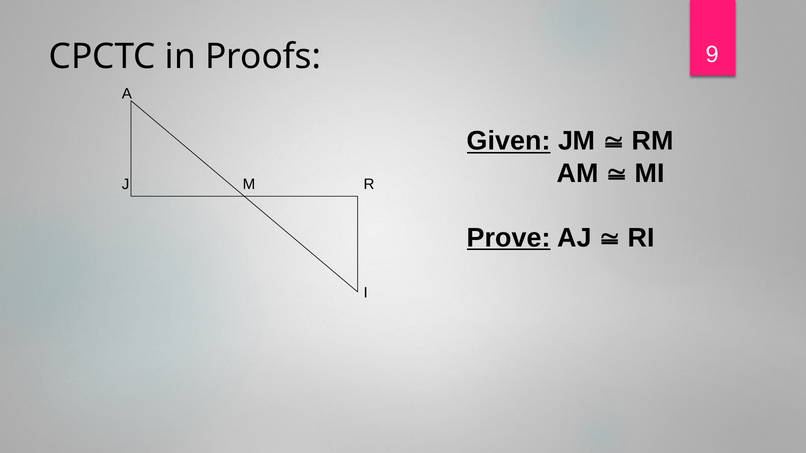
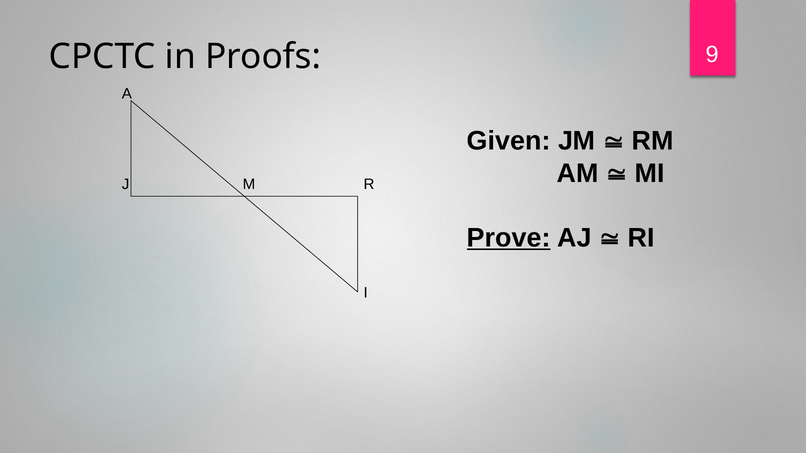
Given underline: present -> none
